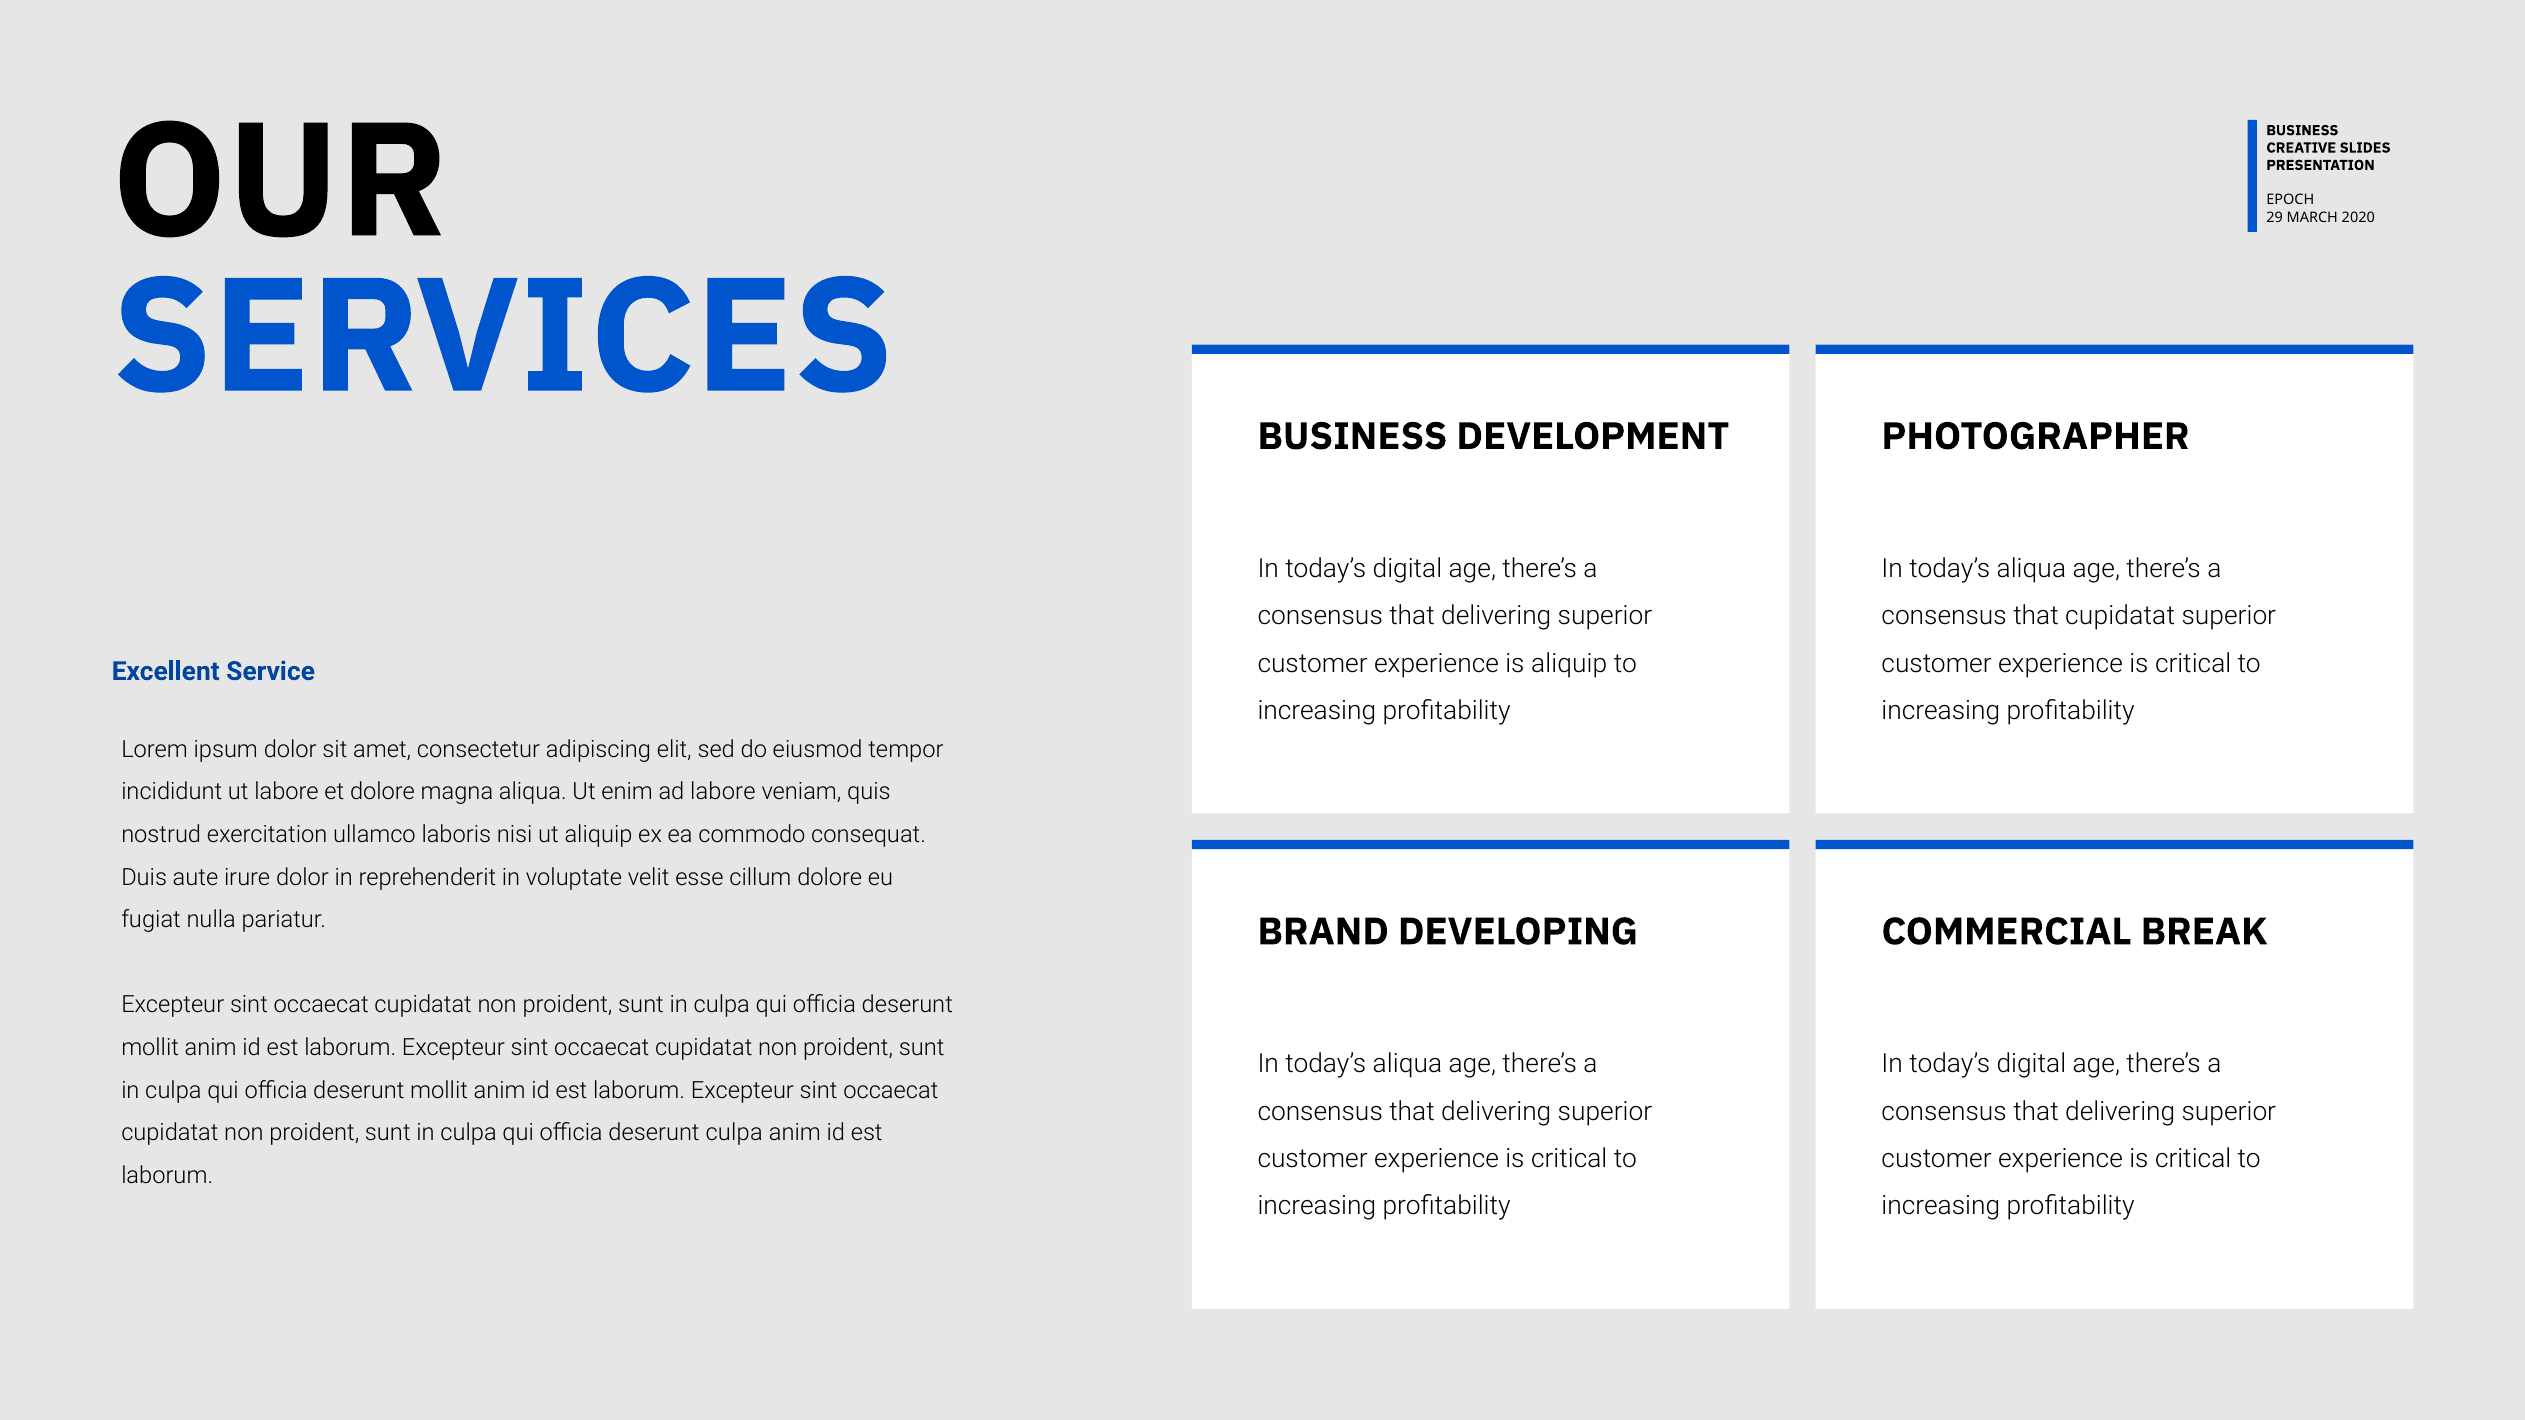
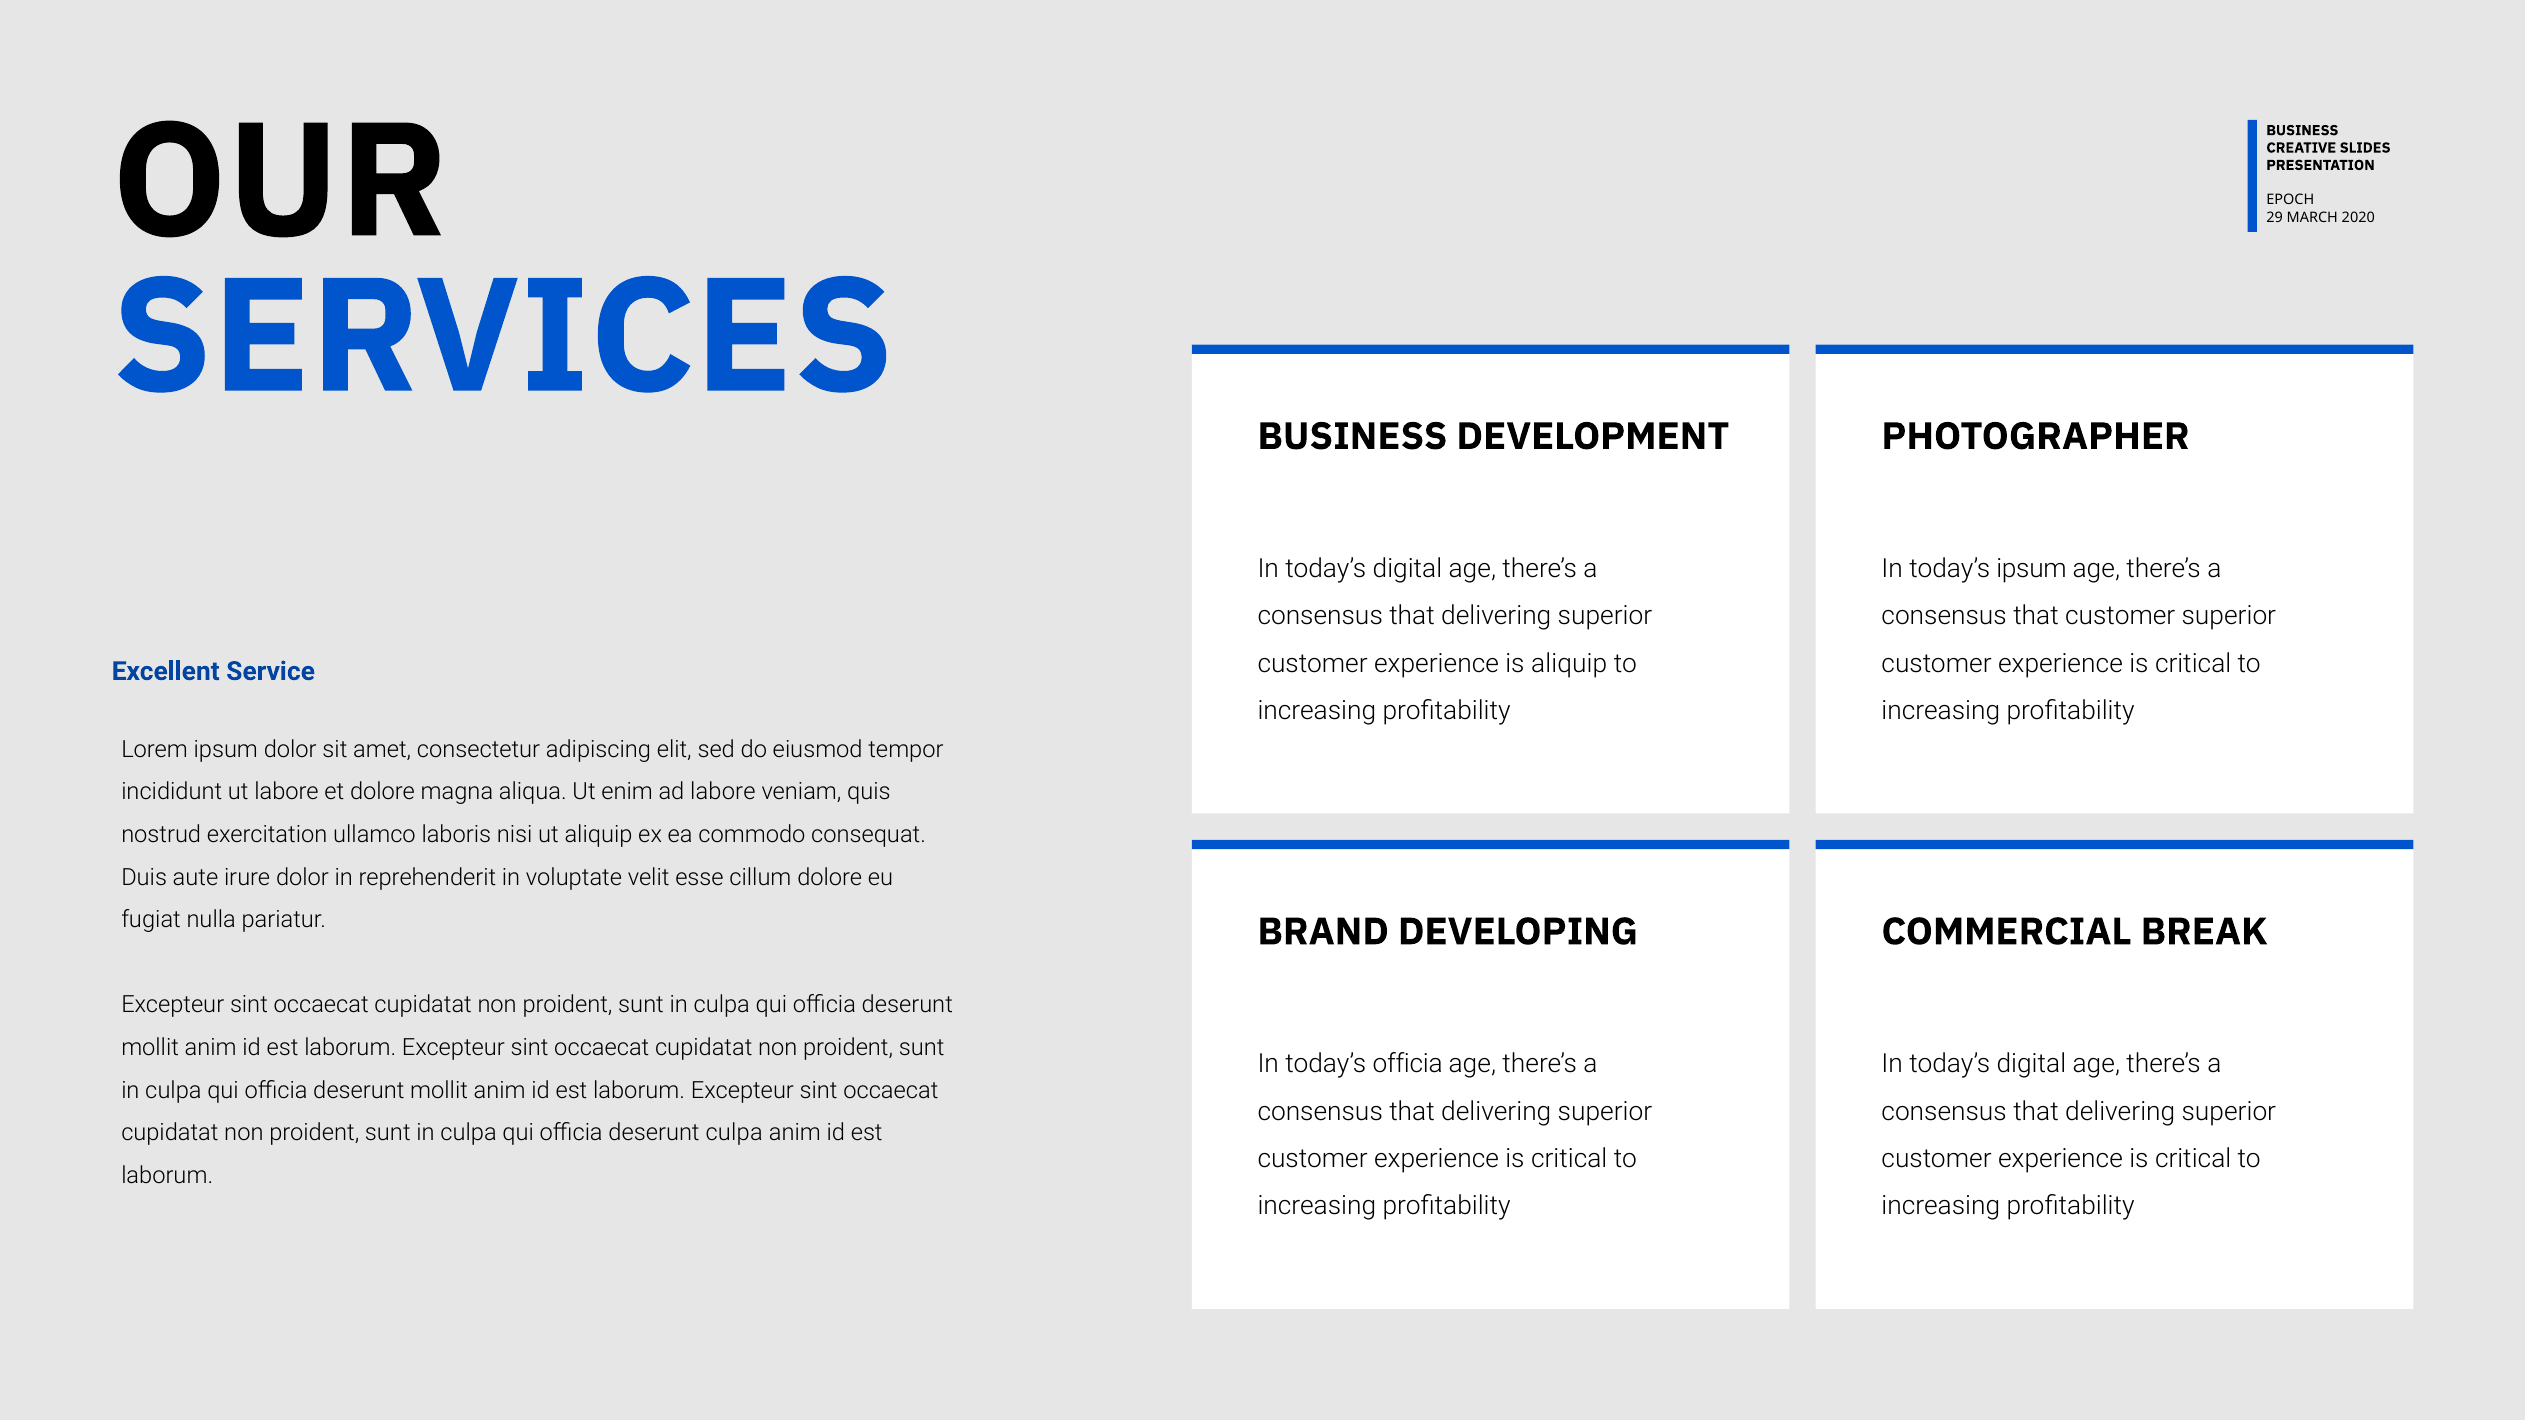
aliqua at (2031, 569): aliqua -> ipsum
that cupidatat: cupidatat -> customer
aliqua at (1407, 1064): aliqua -> officia
